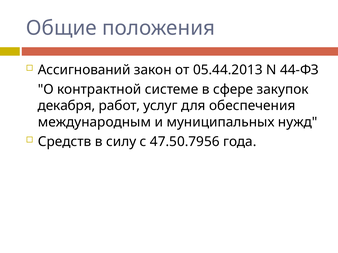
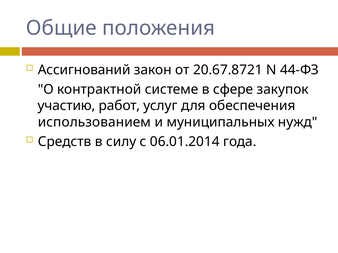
05.44.2013: 05.44.2013 -> 20.67.8721
декабря: декабря -> участию
международным: международным -> использованием
47.50.7956: 47.50.7956 -> 06.01.2014
